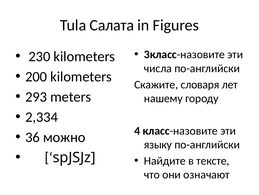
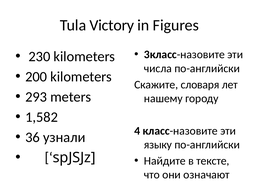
Салата: Салата -> Victory
2,334: 2,334 -> 1,582
можно: можно -> узнали
